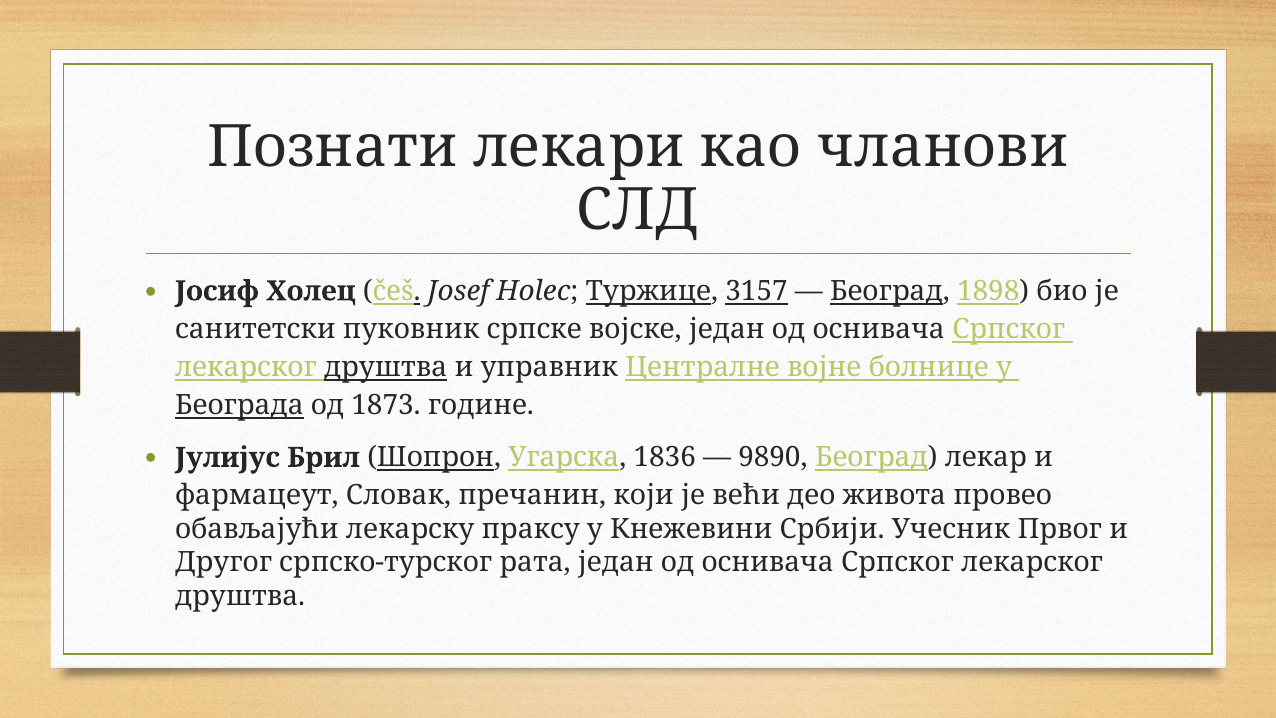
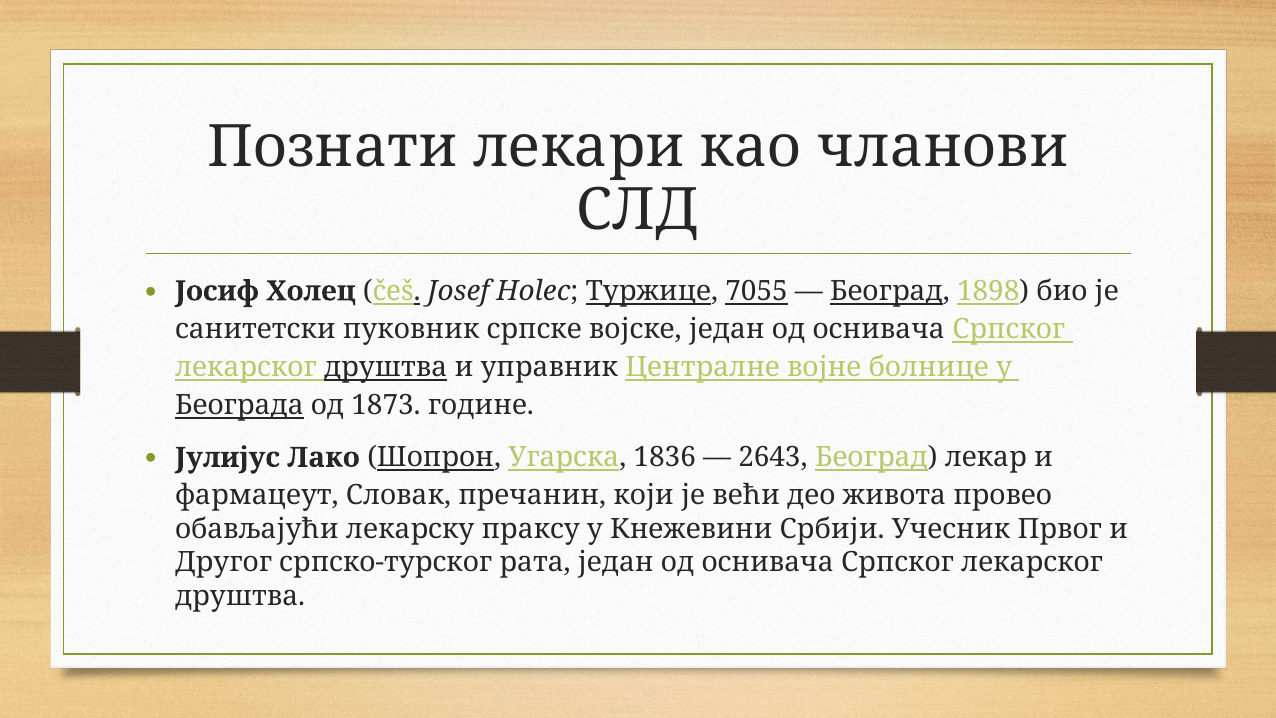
3157: 3157 -> 7055
Брил: Брил -> Лако
9890: 9890 -> 2643
